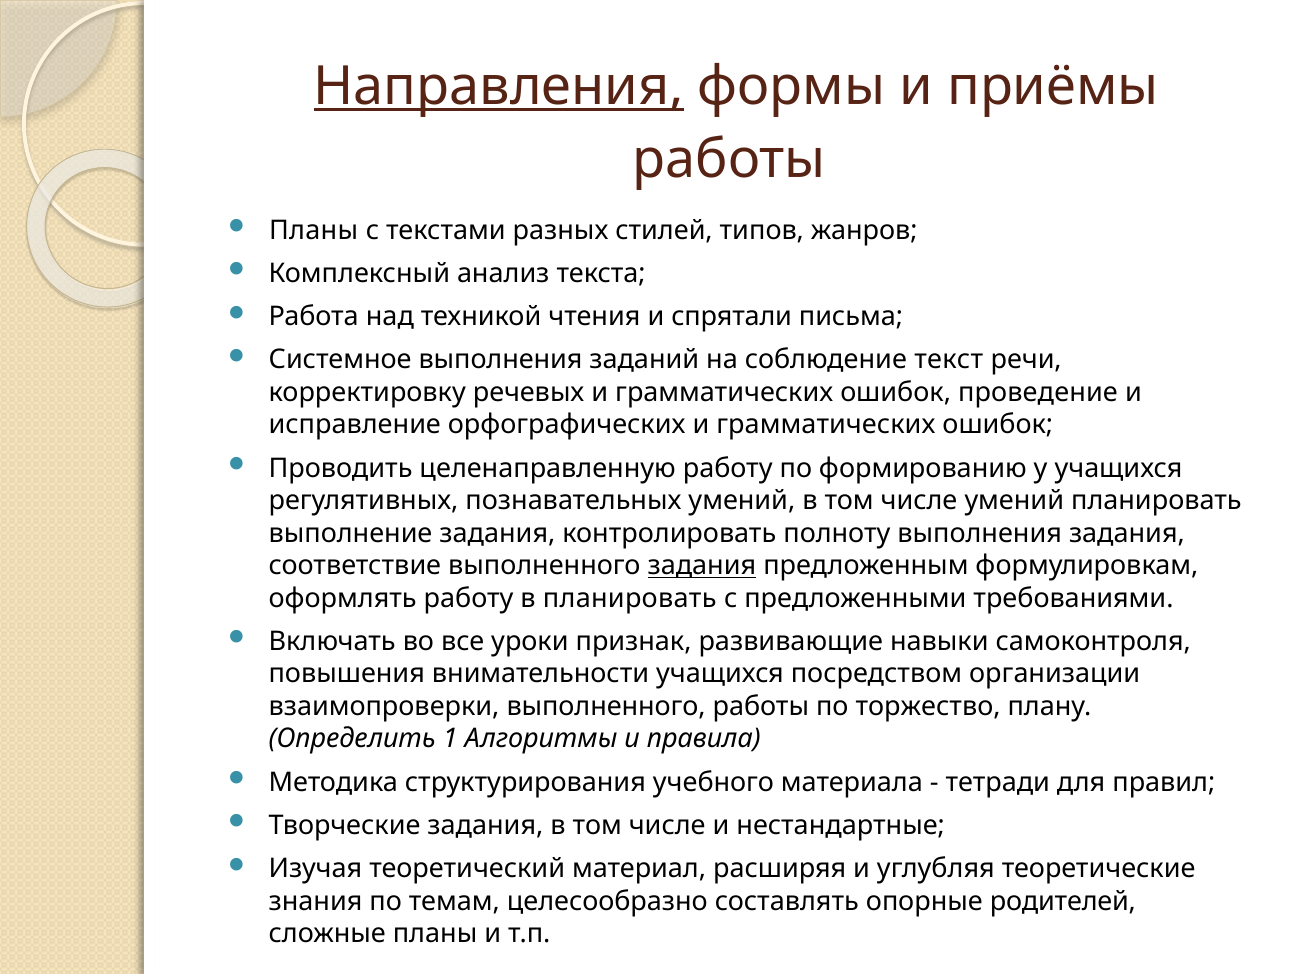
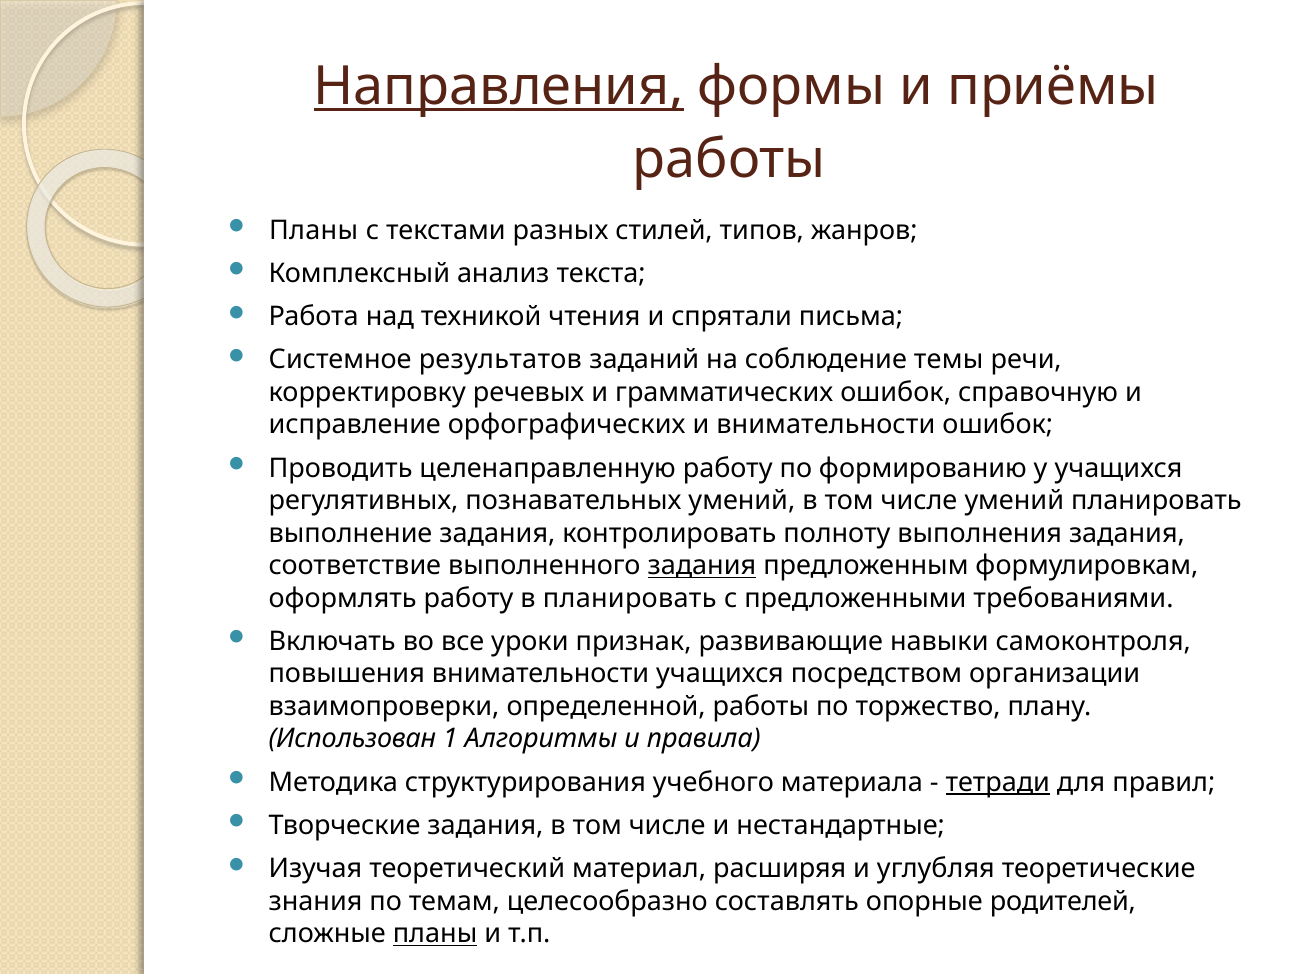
Системное выполнения: выполнения -> результатов
текст: текст -> темы
проведение: проведение -> справочную
орфографических и грамматических: грамматических -> внимательности
взаимопроверки выполненного: выполненного -> определенной
Определить: Определить -> Использован
тетради underline: none -> present
планы at (435, 934) underline: none -> present
